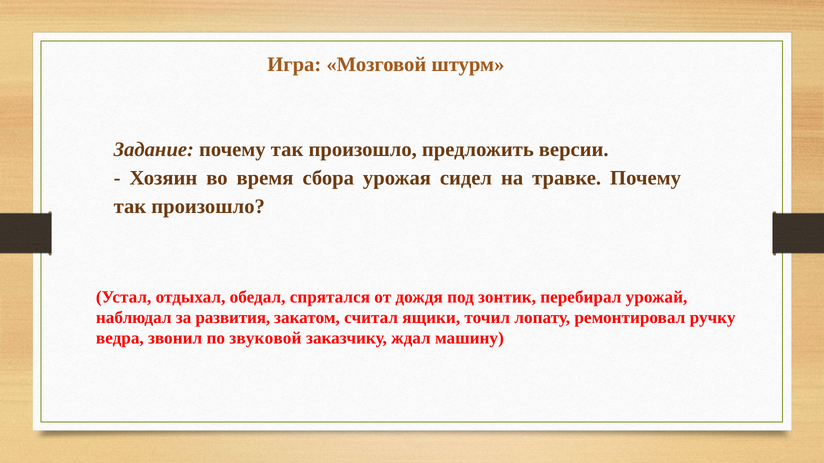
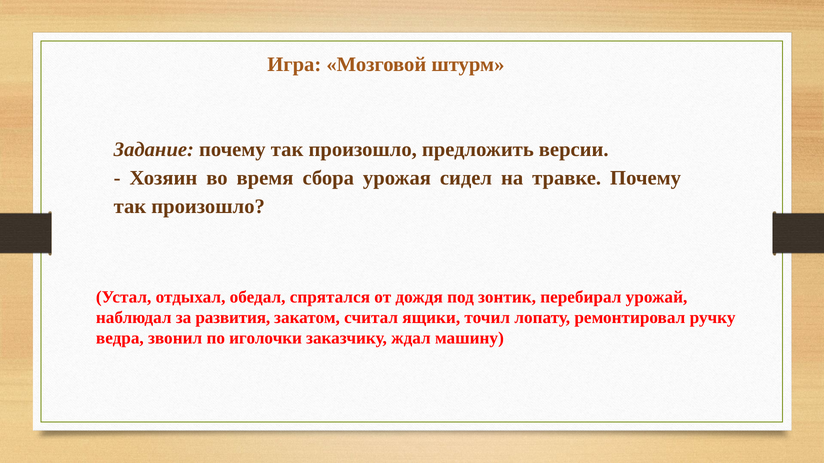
звуковой: звуковой -> иголочки
